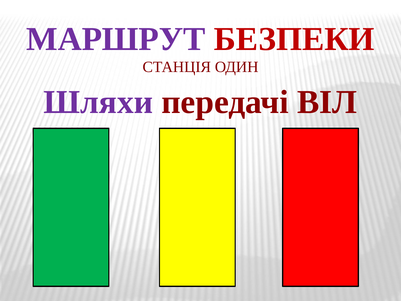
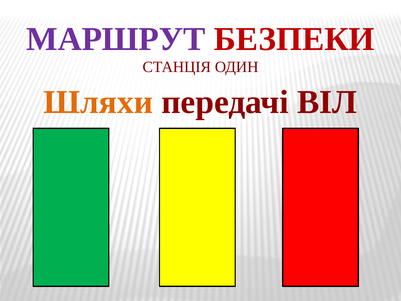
Шляхи colour: purple -> orange
